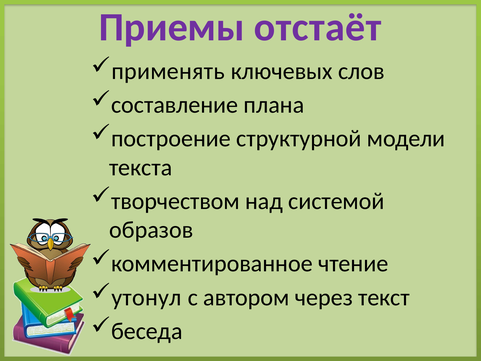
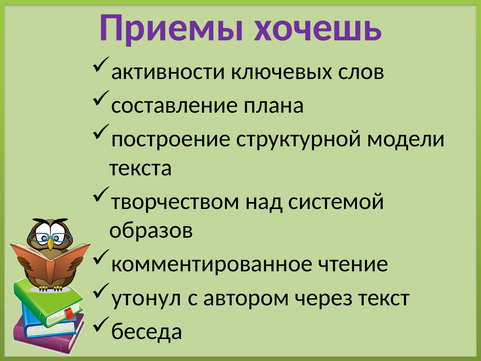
отстаёт: отстаёт -> хочешь
применять: применять -> активности
